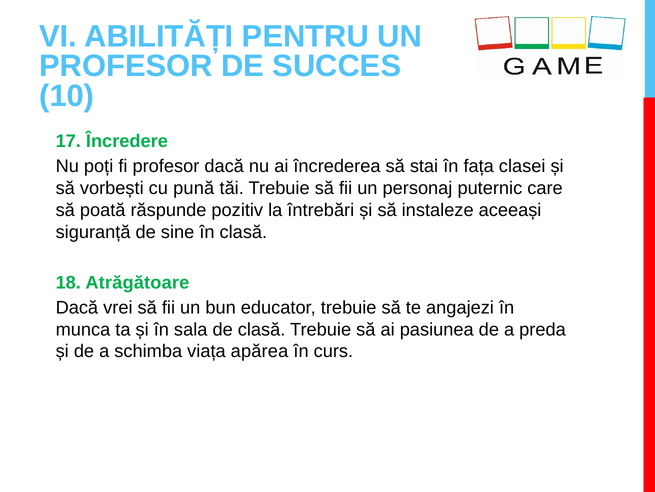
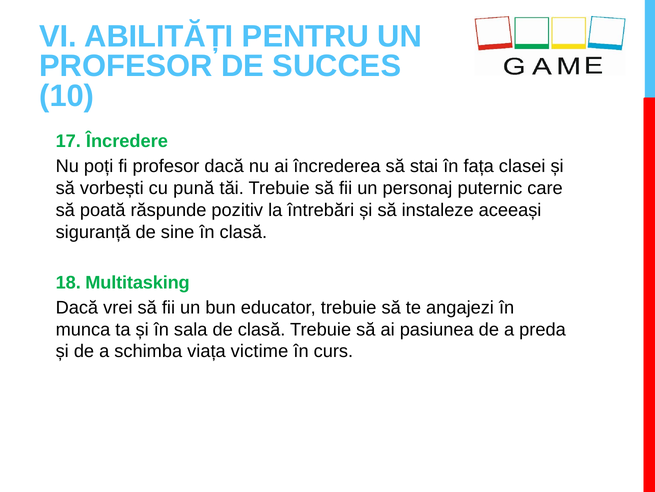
Atrăgătoare: Atrăgătoare -> Multitasking
apărea: apărea -> victime
